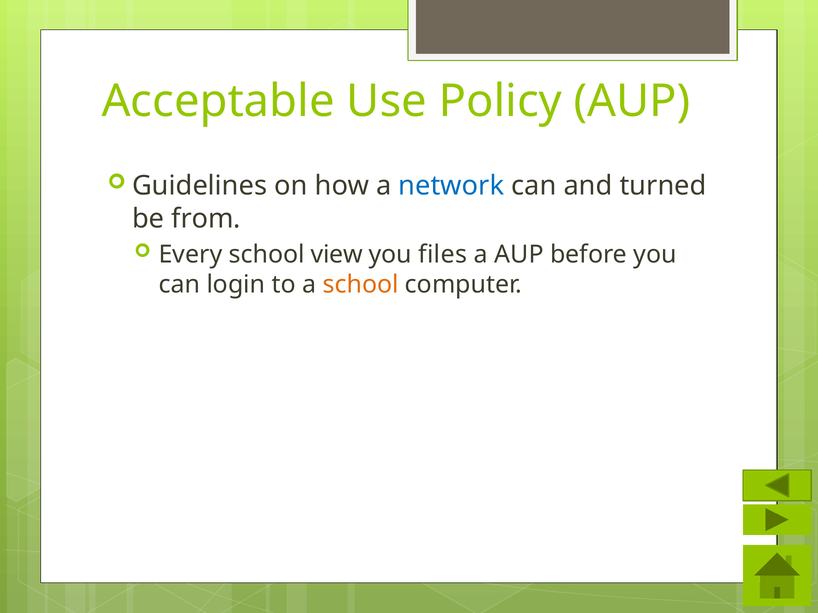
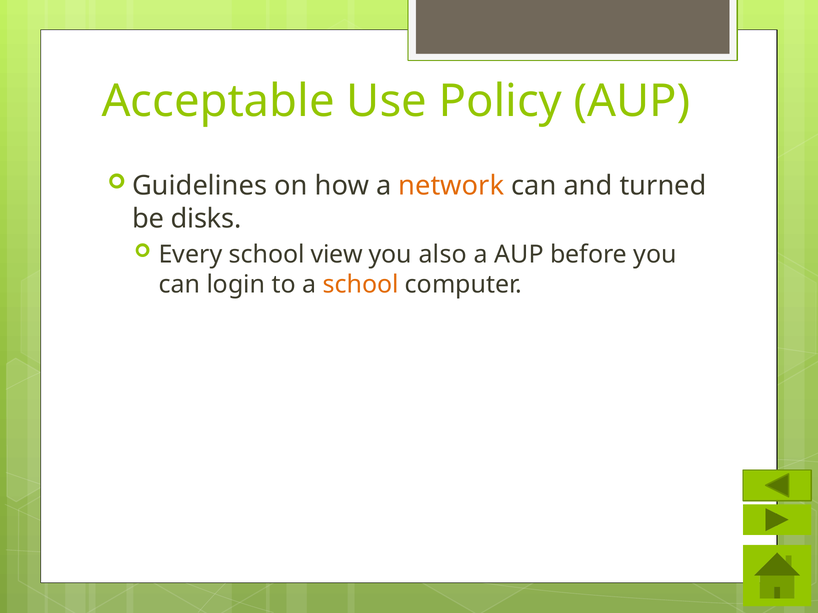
network colour: blue -> orange
from: from -> disks
files: files -> also
